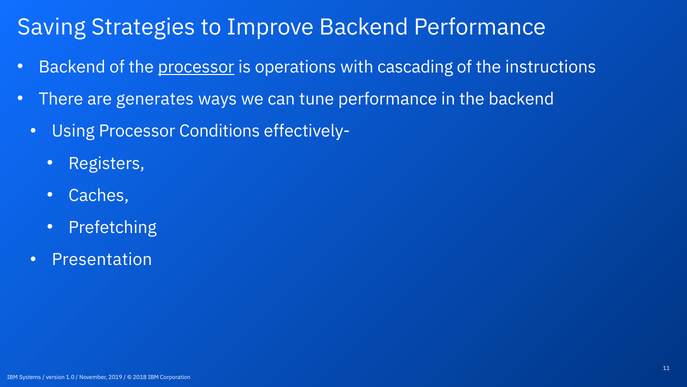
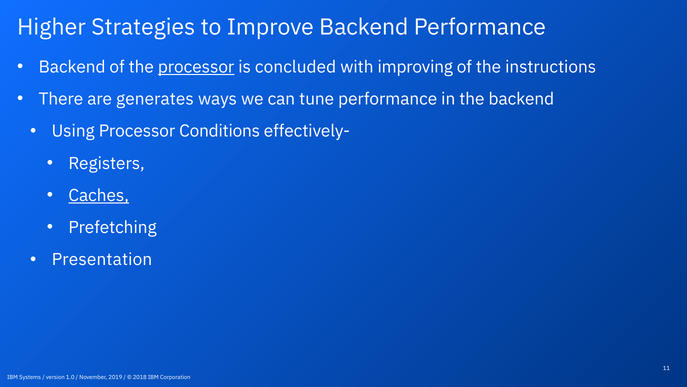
Saving: Saving -> Higher
operations: operations -> concluded
cascading: cascading -> improving
Caches underline: none -> present
